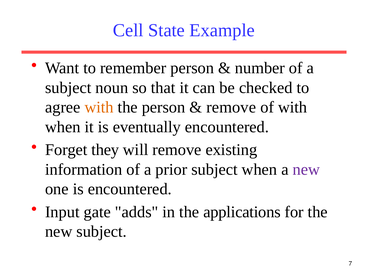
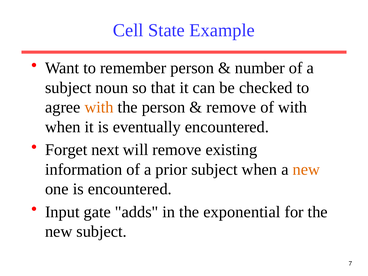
they: they -> next
new at (306, 169) colour: purple -> orange
applications: applications -> exponential
